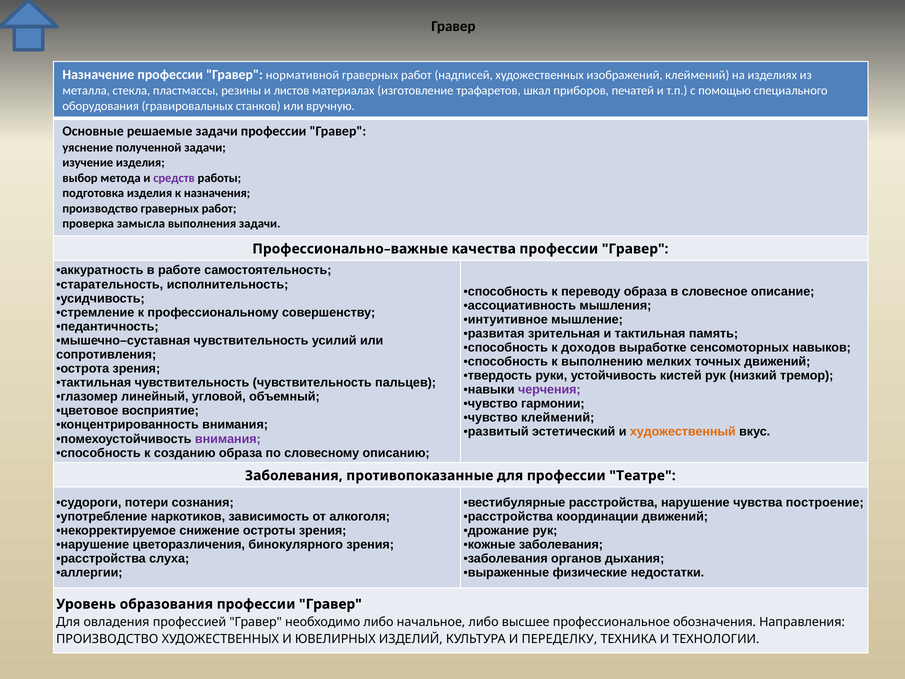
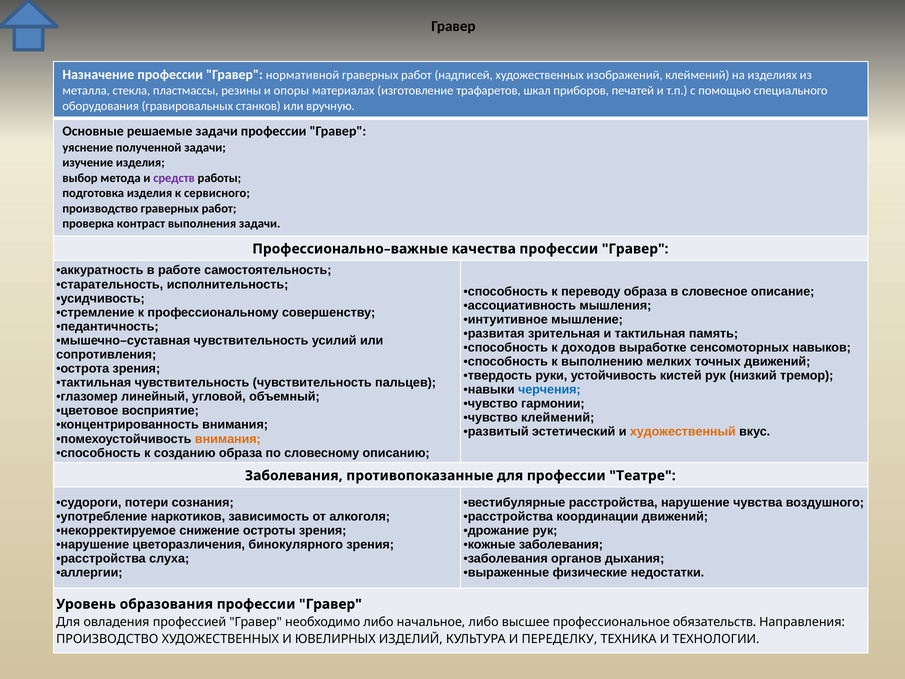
листов: листов -> опоры
назначения: назначения -> сервисного
замысла: замысла -> контраст
черчения colour: purple -> blue
внимания at (228, 439) colour: purple -> orange
построение: построение -> воздушного
обозначения: обозначения -> обязательств
